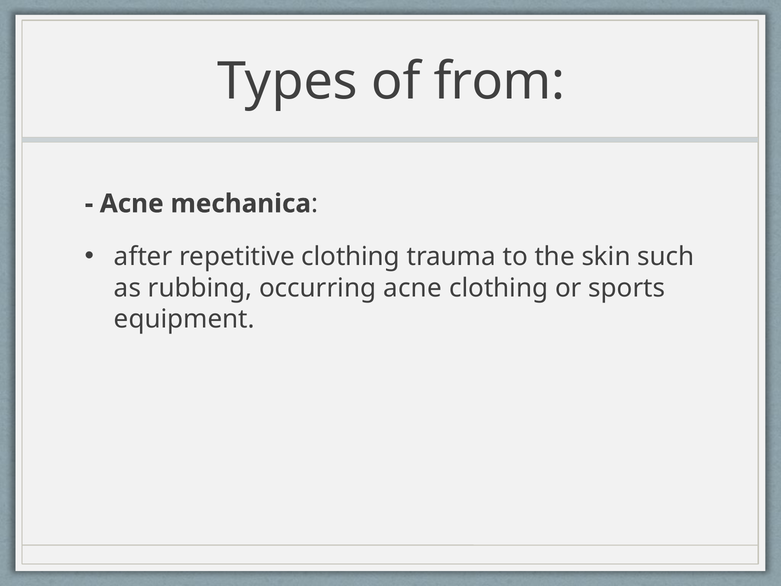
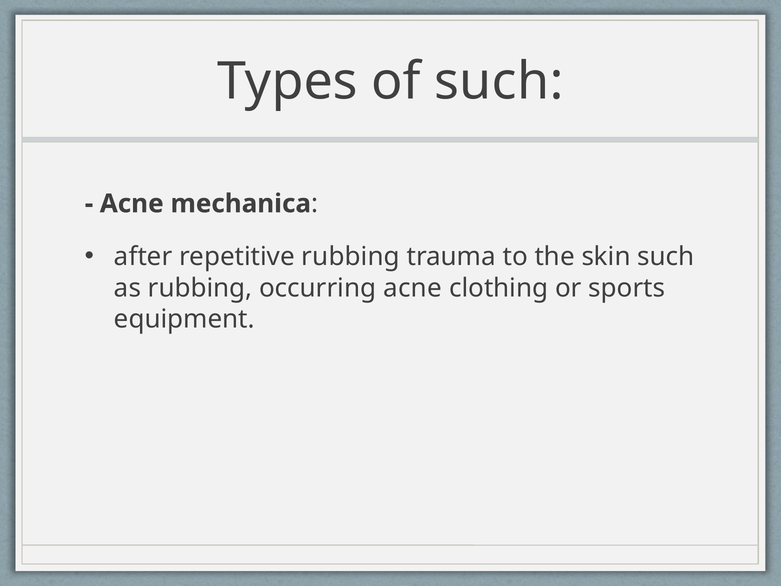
of from: from -> such
repetitive clothing: clothing -> rubbing
